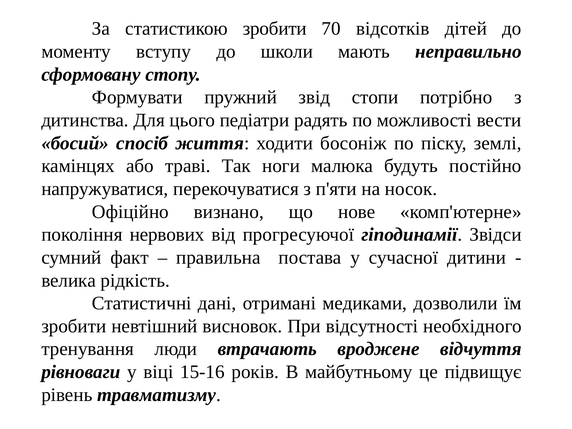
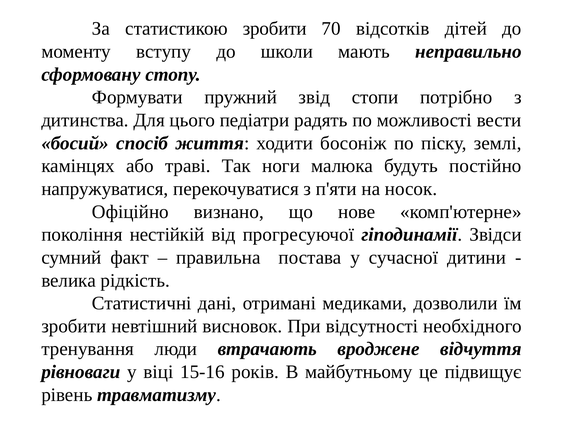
нервових: нервових -> нестійкій
